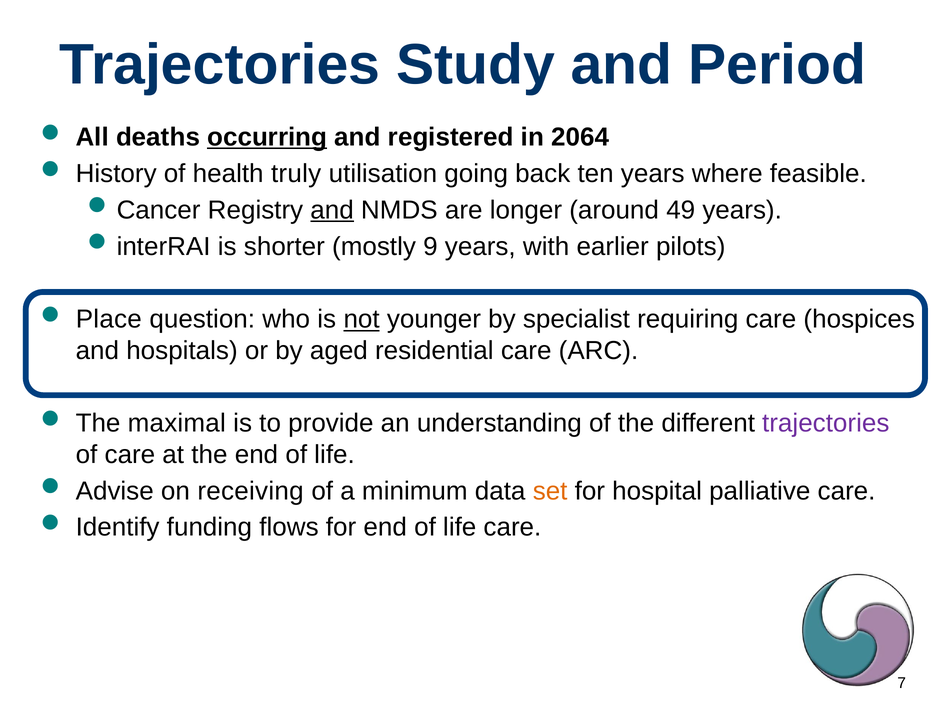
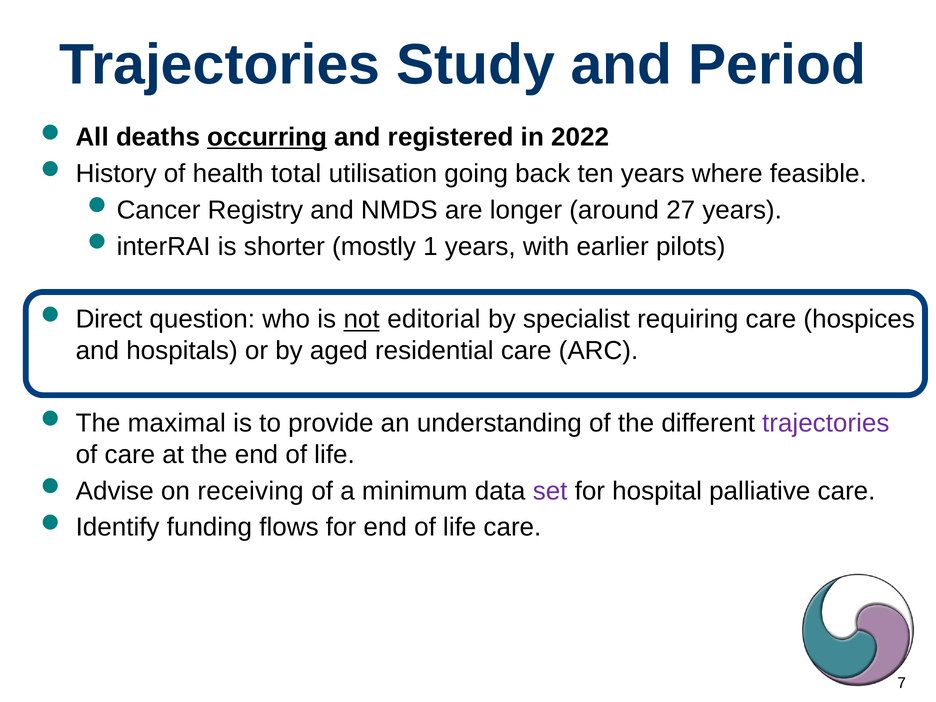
2064: 2064 -> 2022
truly: truly -> total
and at (332, 210) underline: present -> none
49: 49 -> 27
9: 9 -> 1
Place: Place -> Direct
younger: younger -> editorial
set colour: orange -> purple
